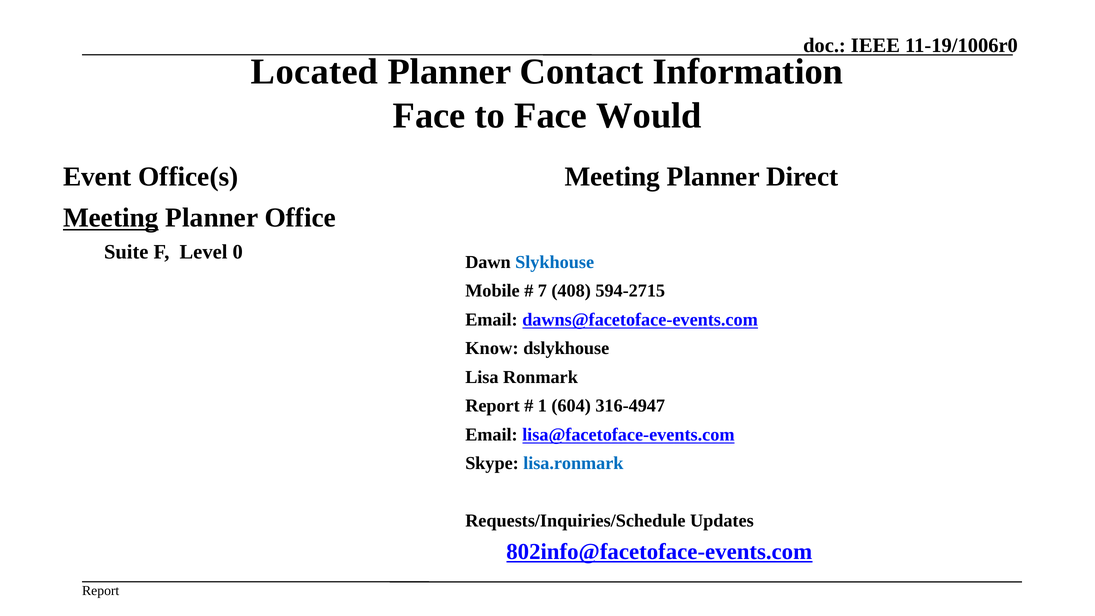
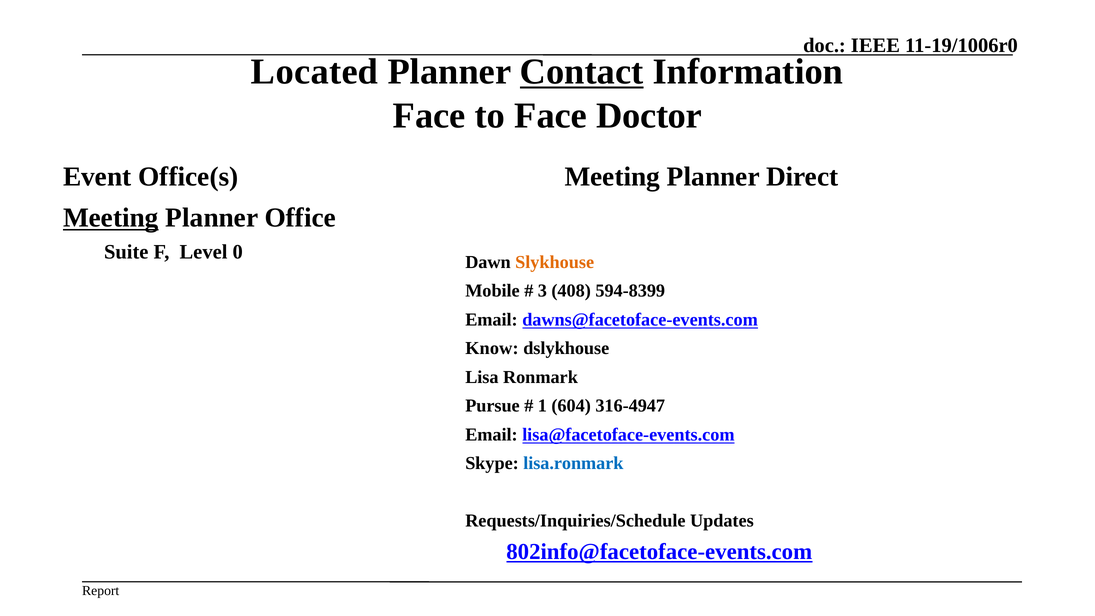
Contact underline: none -> present
Would: Would -> Doctor
Slykhouse colour: blue -> orange
7: 7 -> 3
594-2715: 594-2715 -> 594-8399
Report at (492, 406): Report -> Pursue
